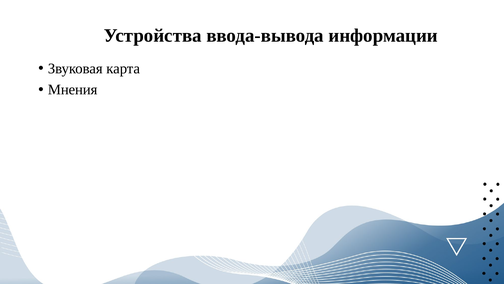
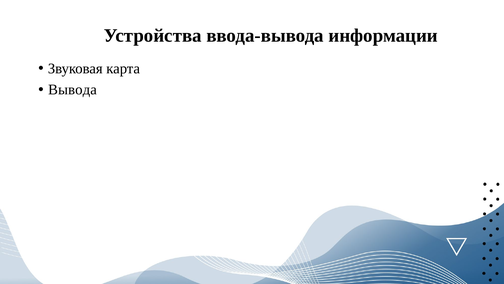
Мнения: Мнения -> Вывода
